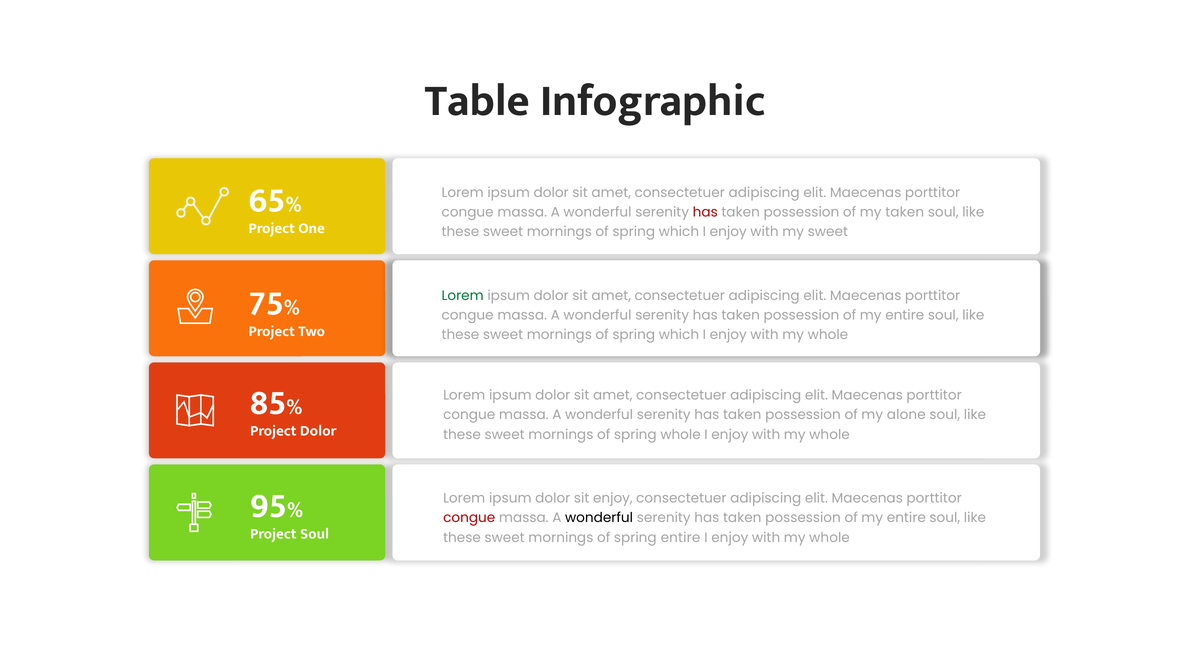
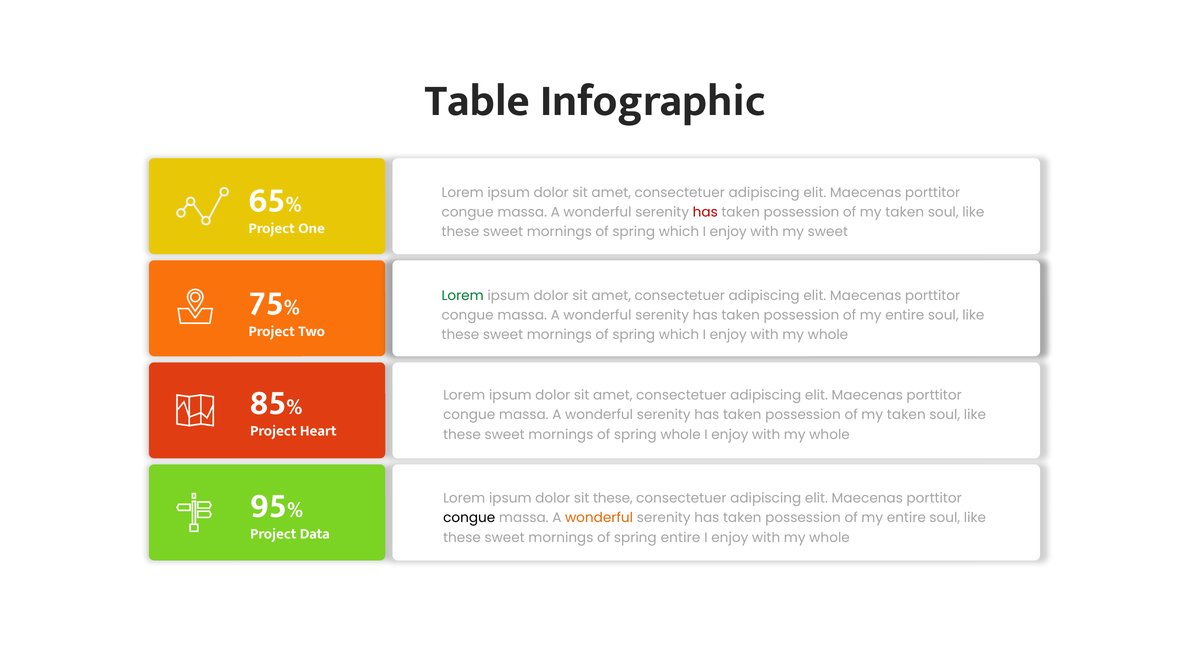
alone at (906, 415): alone -> taken
Project Dolor: Dolor -> Heart
sit enjoy: enjoy -> these
congue at (469, 518) colour: red -> black
wonderful at (599, 518) colour: black -> orange
Project Soul: Soul -> Data
